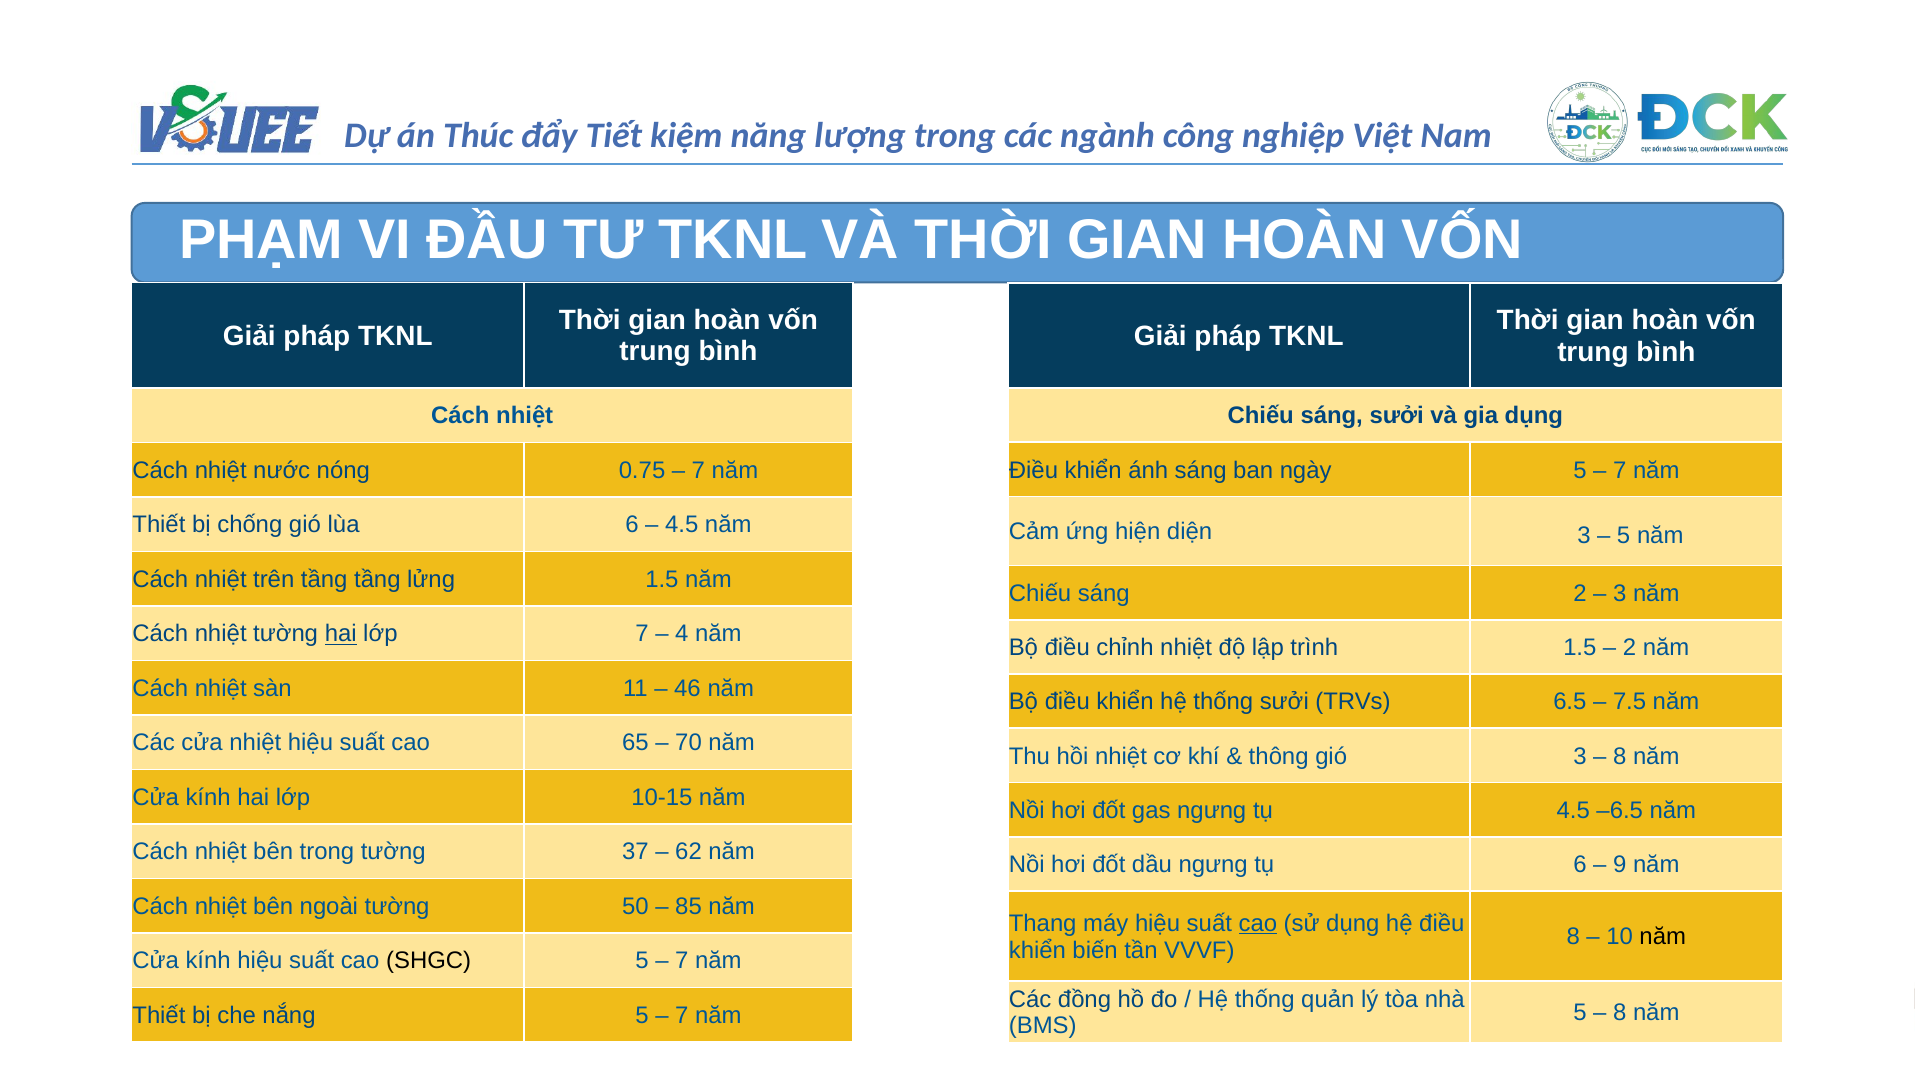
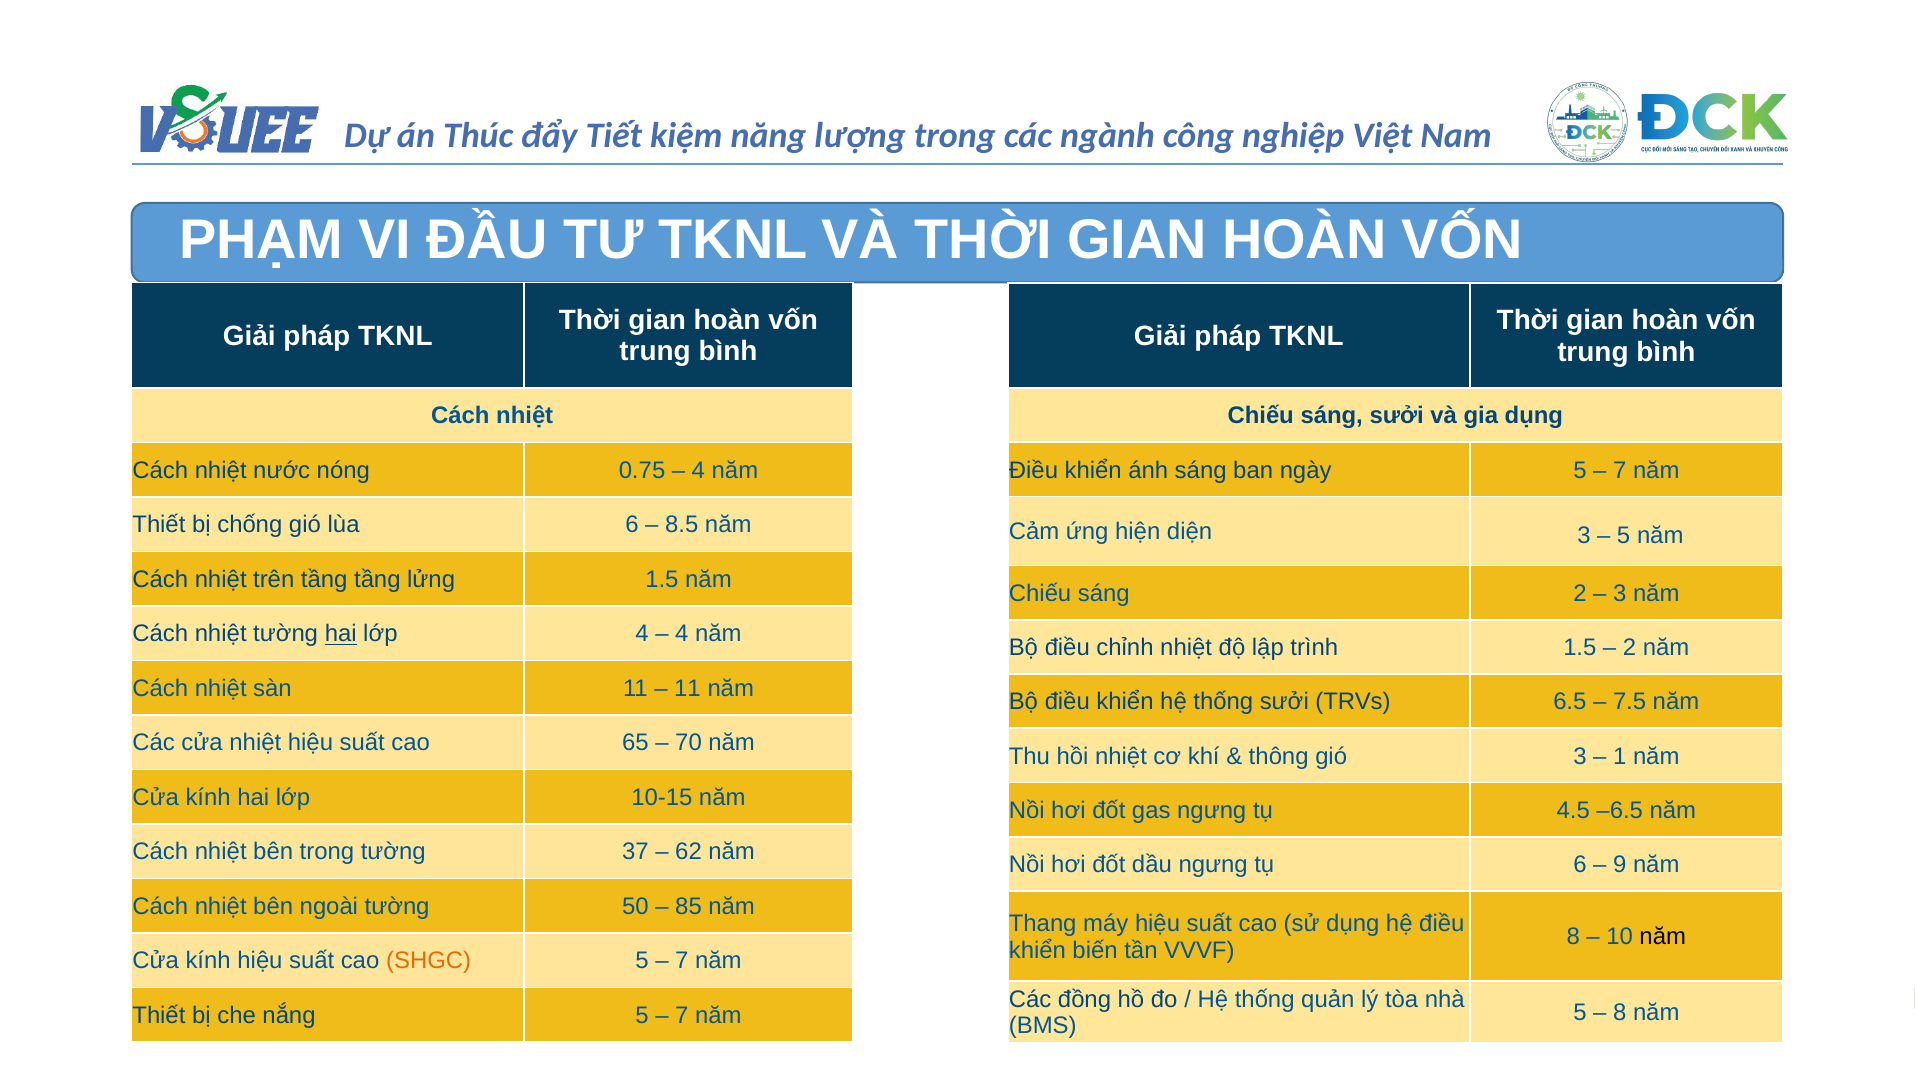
7 at (698, 471): 7 -> 4
4.5 at (682, 525): 4.5 -> 8.5
lớp 7: 7 -> 4
46 at (687, 689): 46 -> 11
8 at (1620, 756): 8 -> 1
cao at (1258, 924) underline: present -> none
SHGC colour: black -> orange
